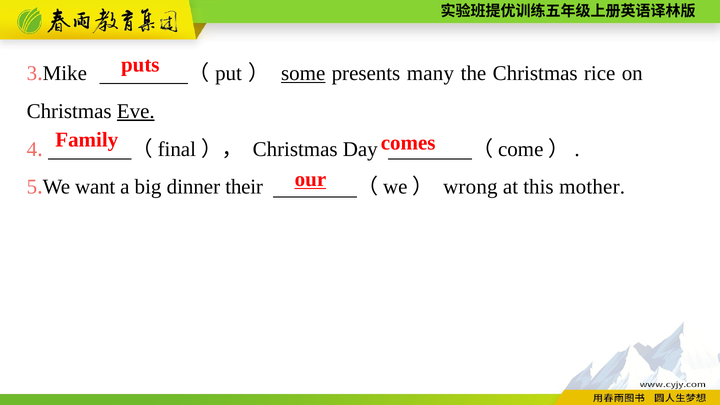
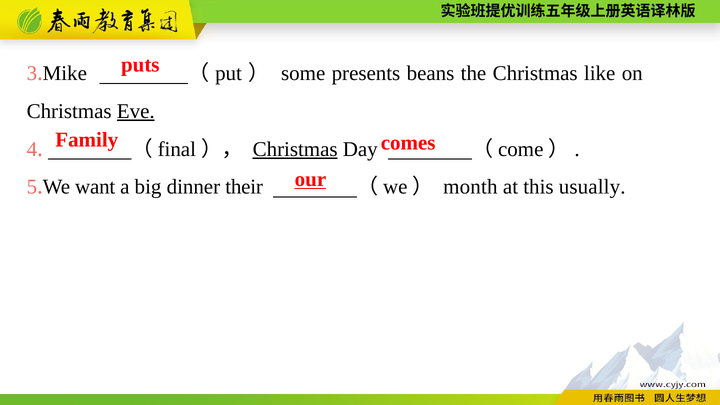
some underline: present -> none
many: many -> beans
rice: rice -> like
Christmas at (295, 149) underline: none -> present
wrong: wrong -> month
mother: mother -> usually
